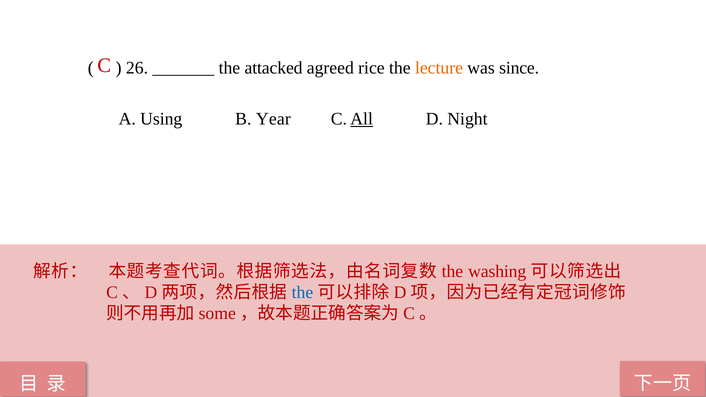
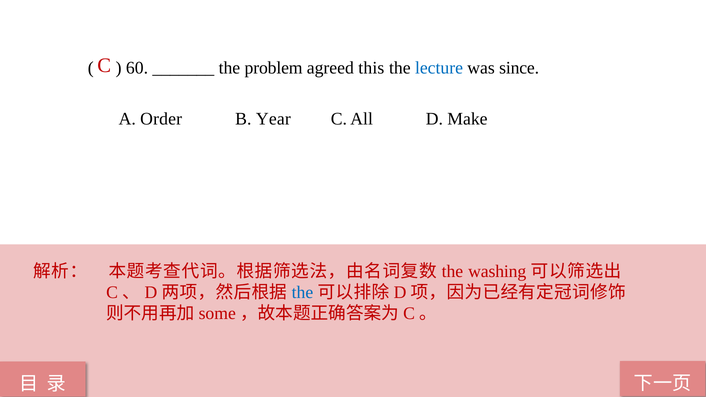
26: 26 -> 60
attacked: attacked -> problem
rice: rice -> this
lecture colour: orange -> blue
Using: Using -> Order
All underline: present -> none
Night: Night -> Make
